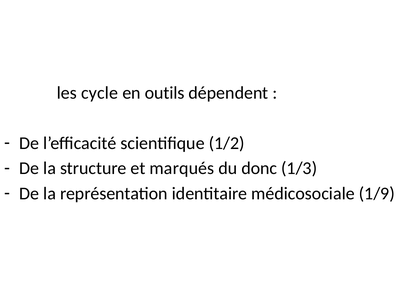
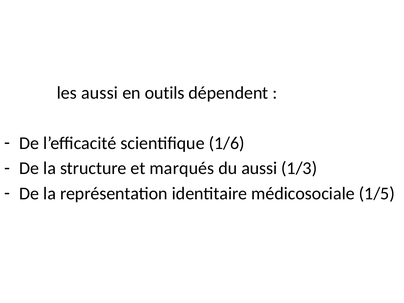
les cycle: cycle -> aussi
1/2: 1/2 -> 1/6
du donc: donc -> aussi
1/9: 1/9 -> 1/5
